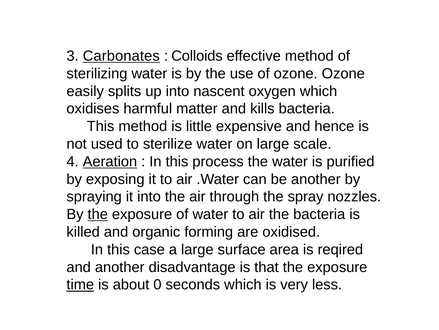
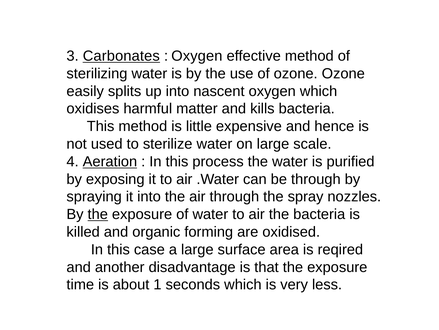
Colloids at (197, 56): Colloids -> Oxygen
be another: another -> through
time underline: present -> none
0: 0 -> 1
